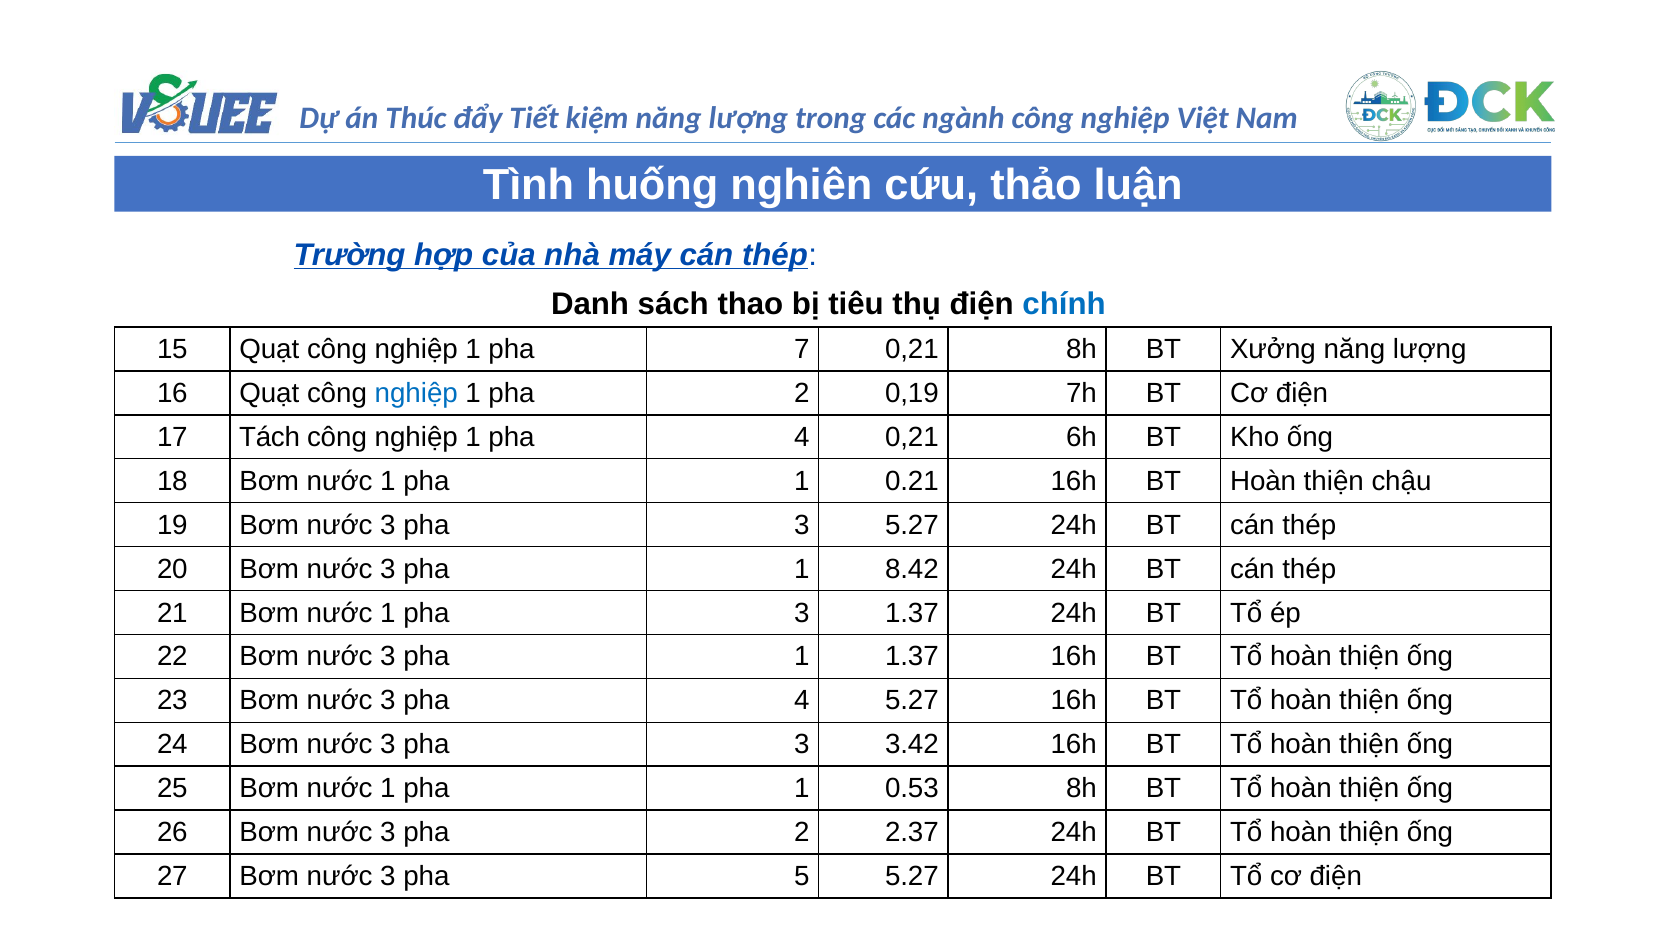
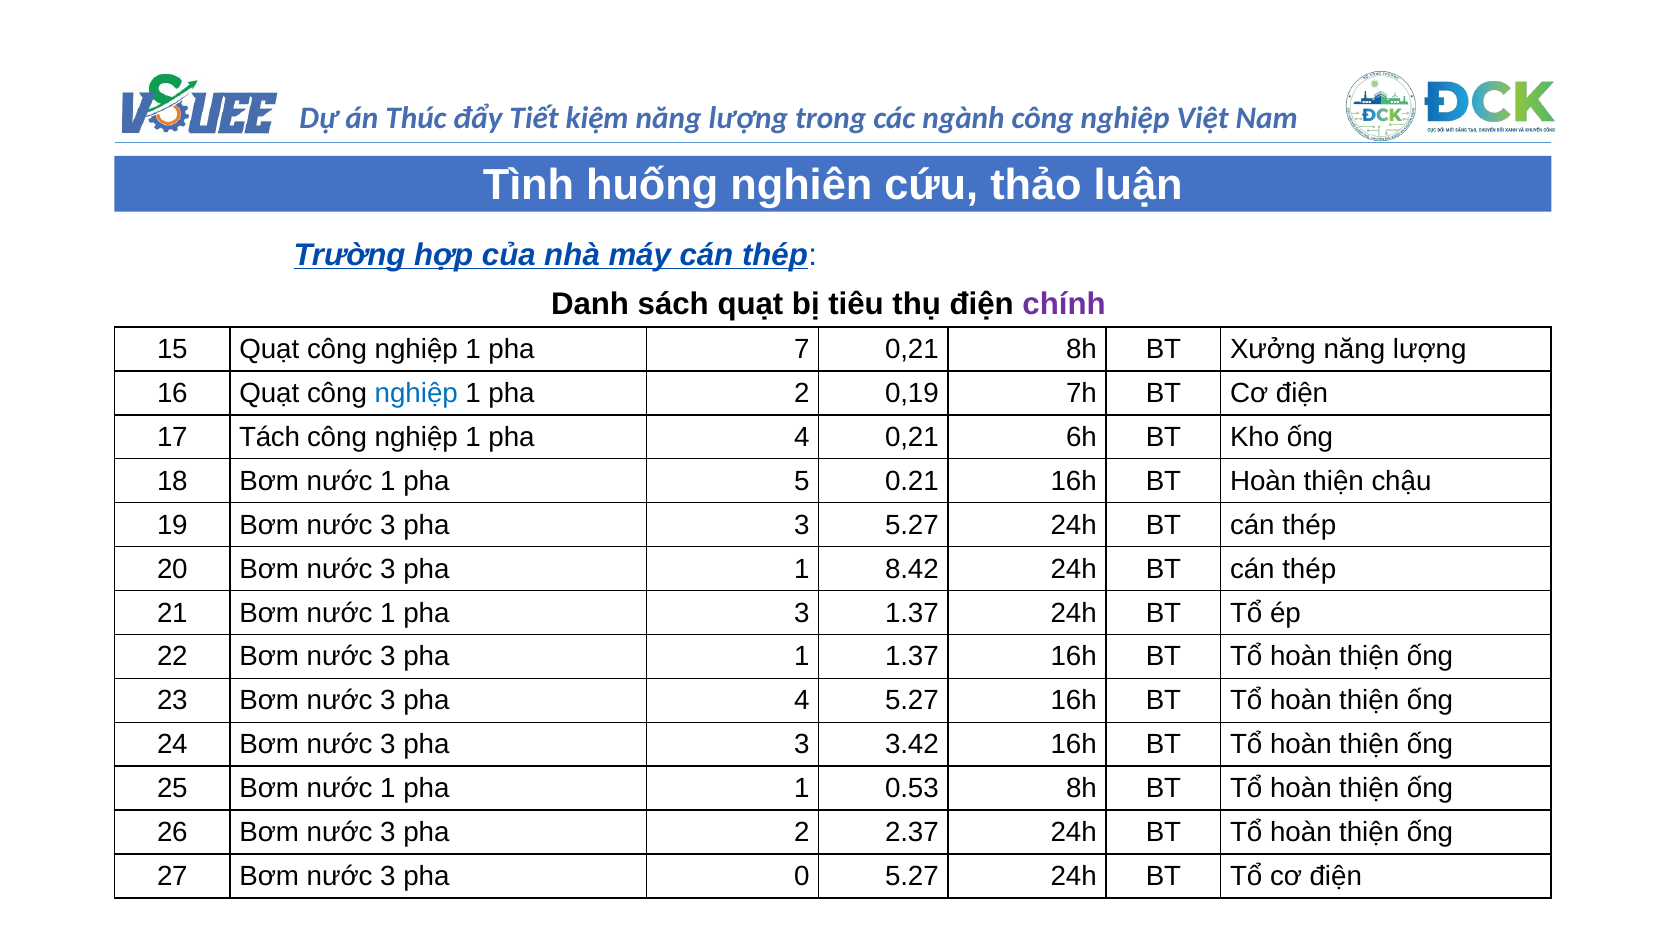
sách thao: thao -> quạt
chính colour: blue -> purple
1 at (802, 481): 1 -> 5
5: 5 -> 0
